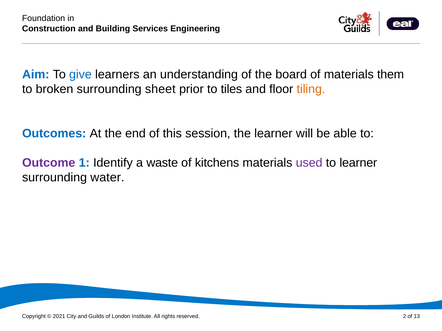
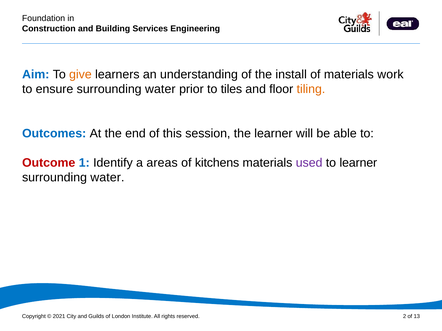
give colour: blue -> orange
board: board -> install
them: them -> work
broken: broken -> ensure
sheet at (160, 89): sheet -> water
Outcome colour: purple -> red
waste: waste -> areas
